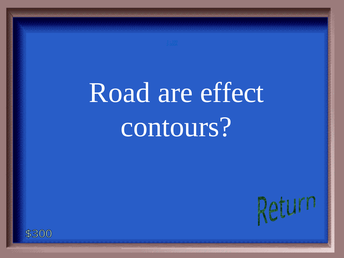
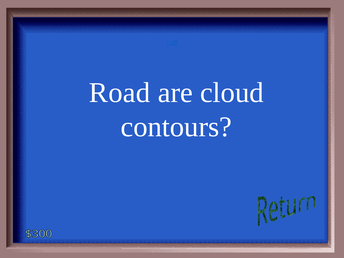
effect: effect -> cloud
